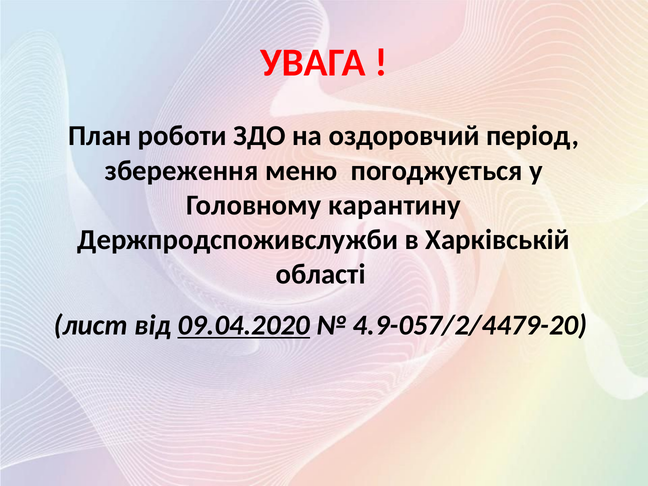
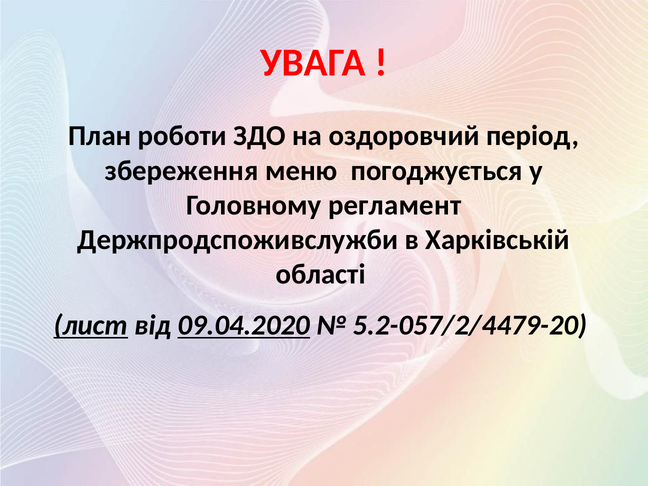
карантину: карантину -> регламент
лист underline: none -> present
4.9-057/2/4479-20: 4.9-057/2/4479-20 -> 5.2-057/2/4479-20
